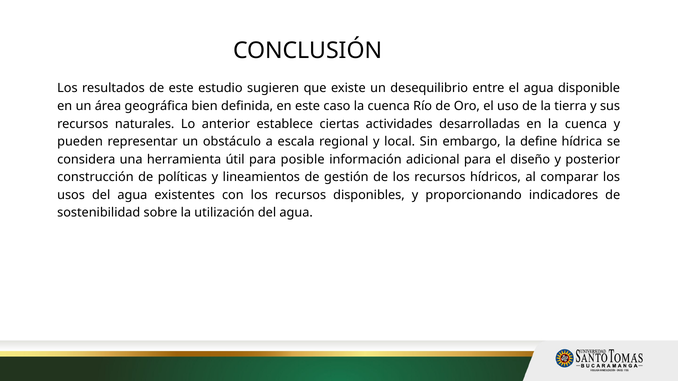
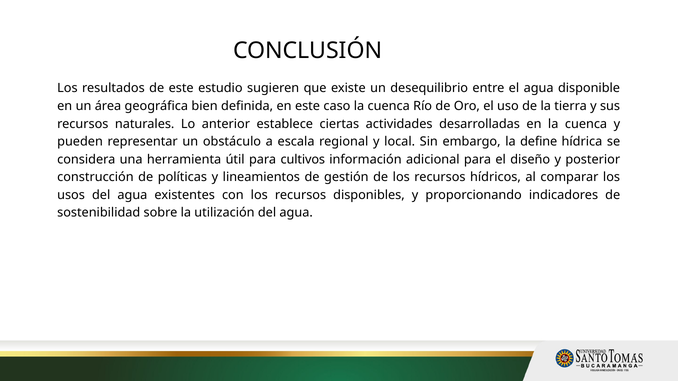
posible: posible -> cultivos
